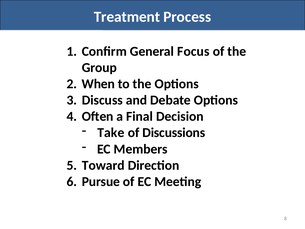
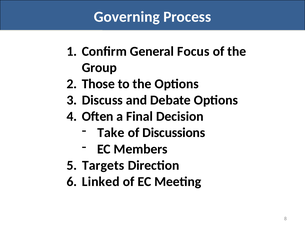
Treatment: Treatment -> Governing
When: When -> Those
Toward: Toward -> Targets
Pursue: Pursue -> Linked
